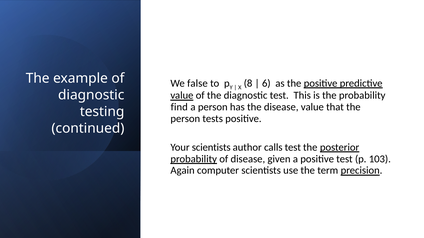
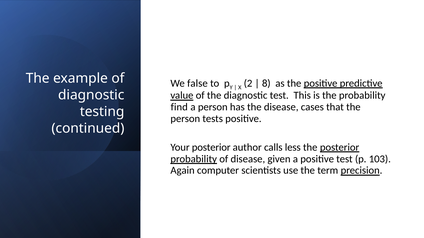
8: 8 -> 2
6: 6 -> 8
disease value: value -> cases
Your scientists: scientists -> posterior
calls test: test -> less
